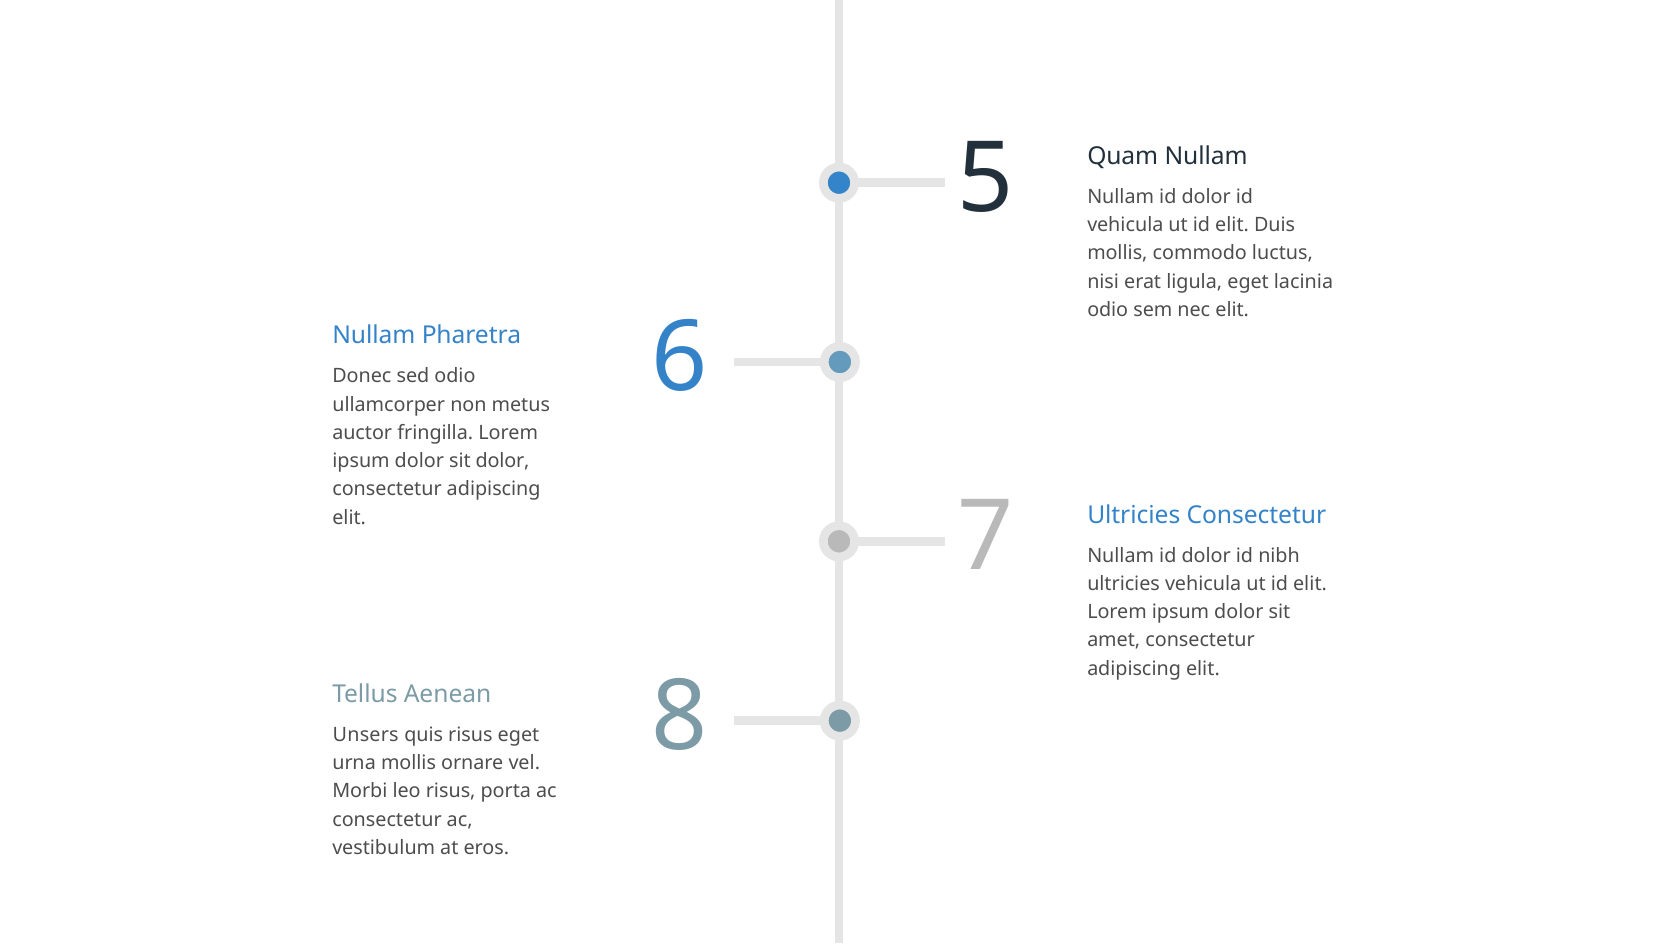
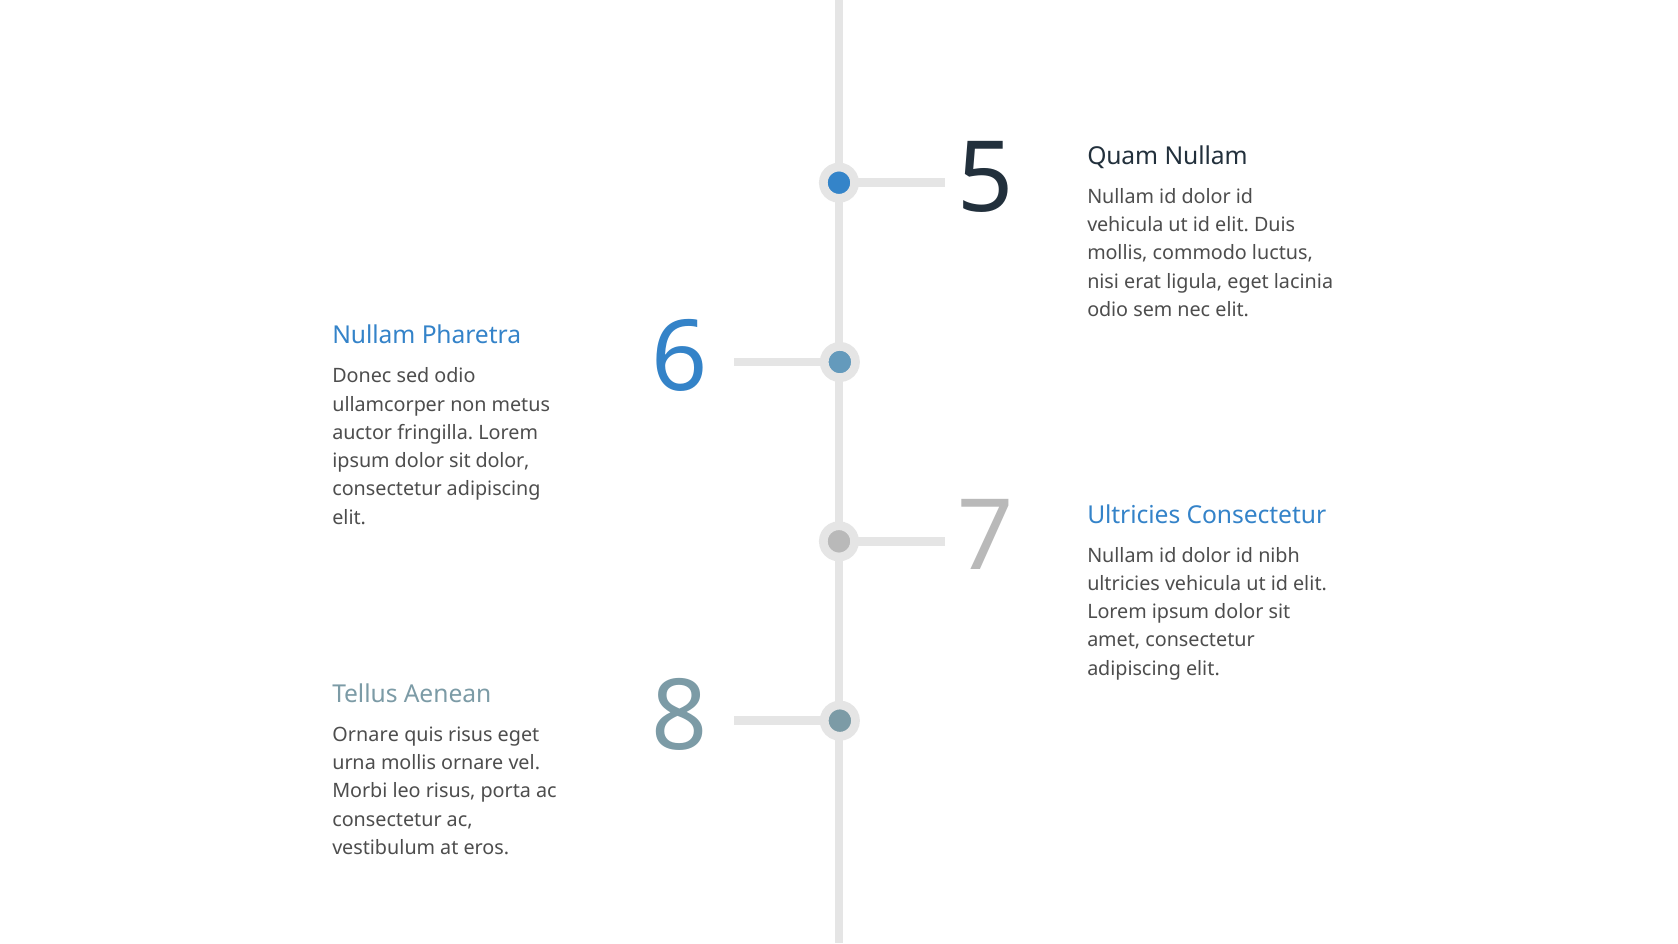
Unsers at (366, 735): Unsers -> Ornare
